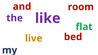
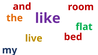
the colour: purple -> orange
